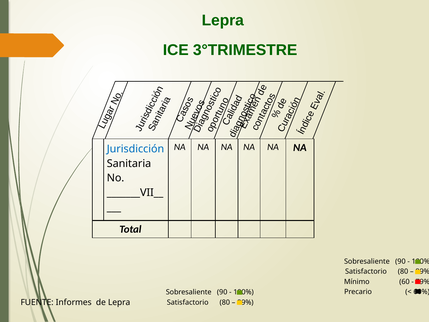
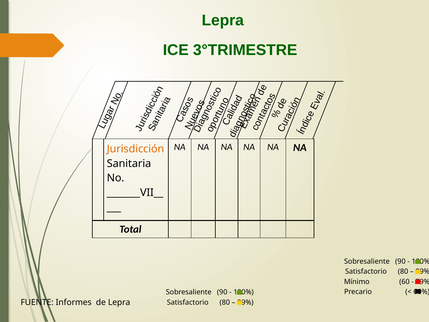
Jurisdicción colour: blue -> orange
